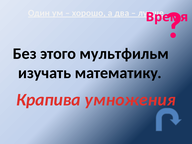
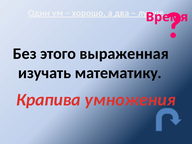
мультфильм: мультфильм -> выраженная
